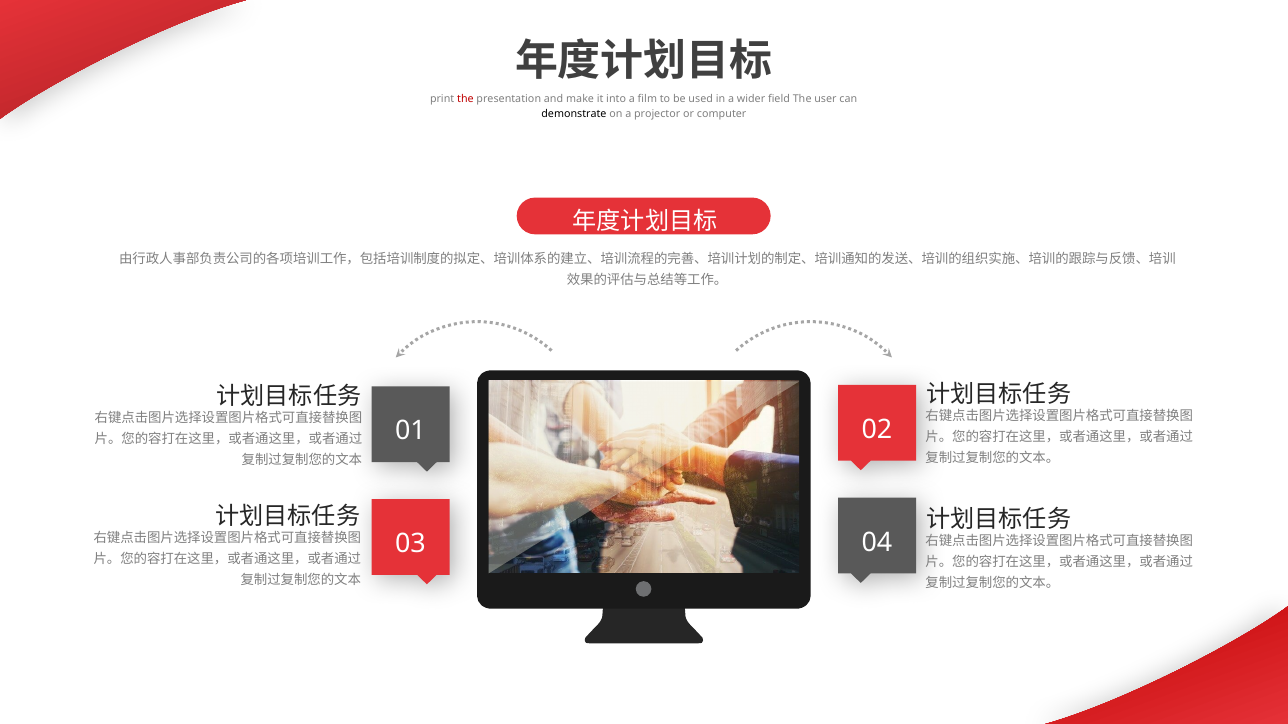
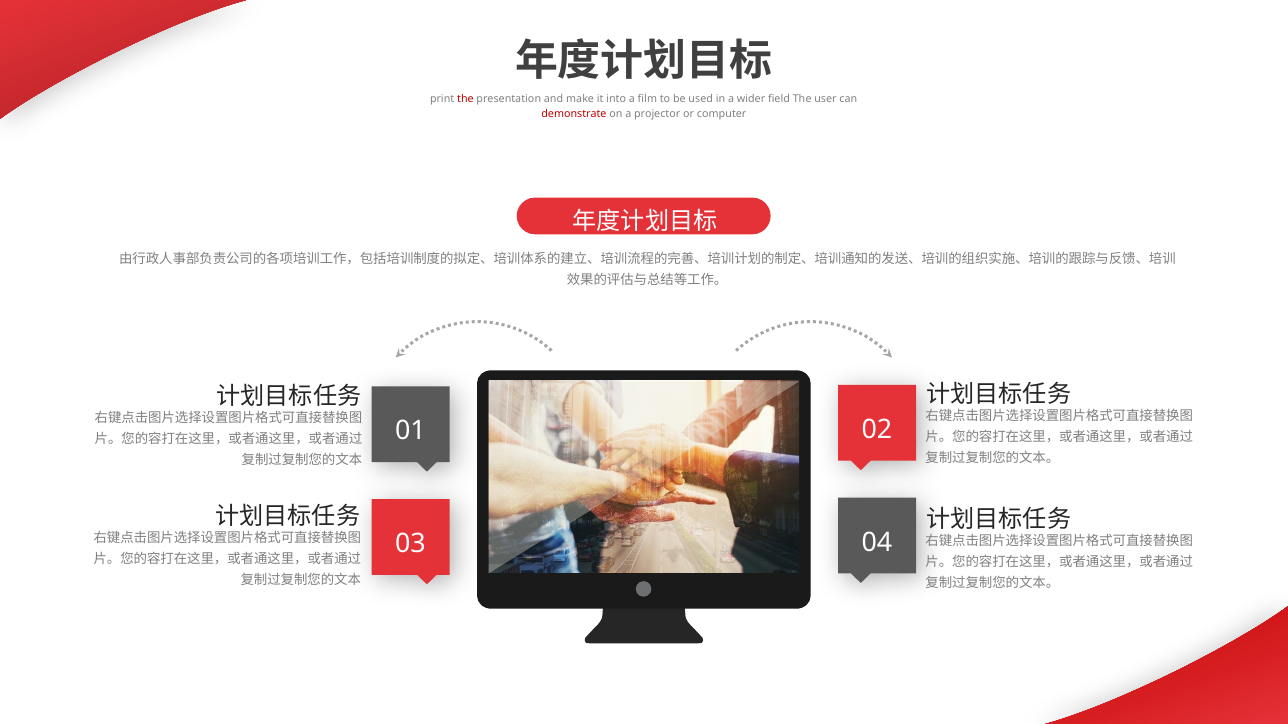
demonstrate colour: black -> red
